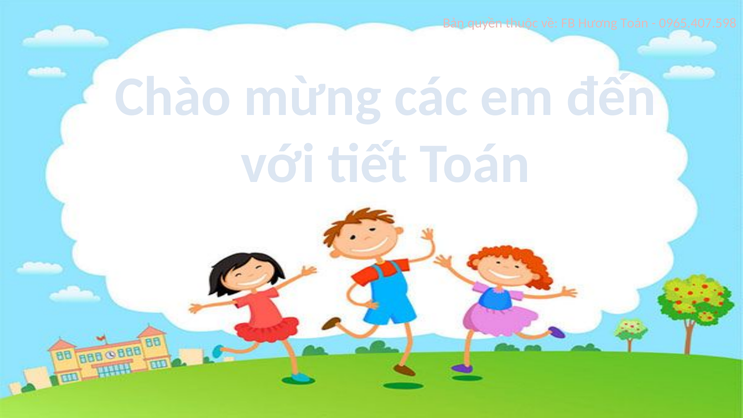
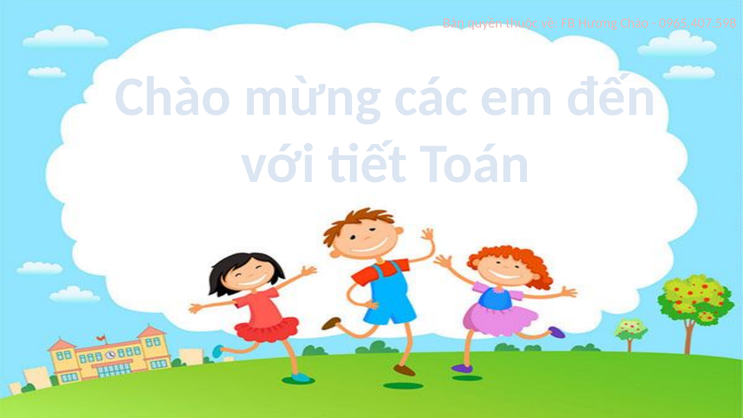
Hương Toán: Toán -> Chào
